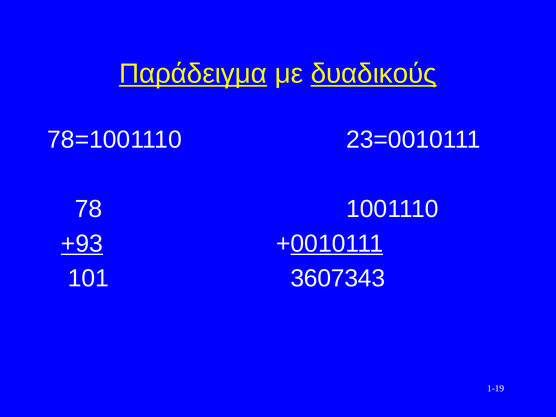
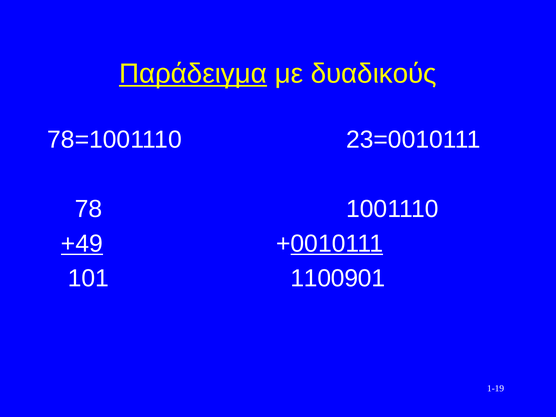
δυαδικούς underline: present -> none
+93: +93 -> +49
3607343: 3607343 -> 1100901
